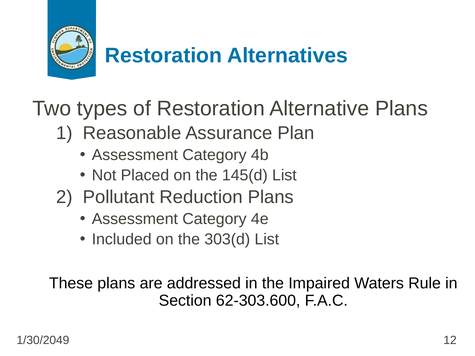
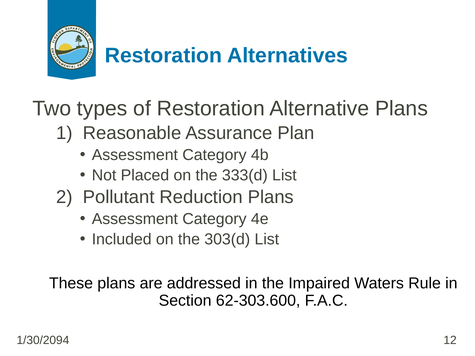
145(d: 145(d -> 333(d
1/30/2049: 1/30/2049 -> 1/30/2094
